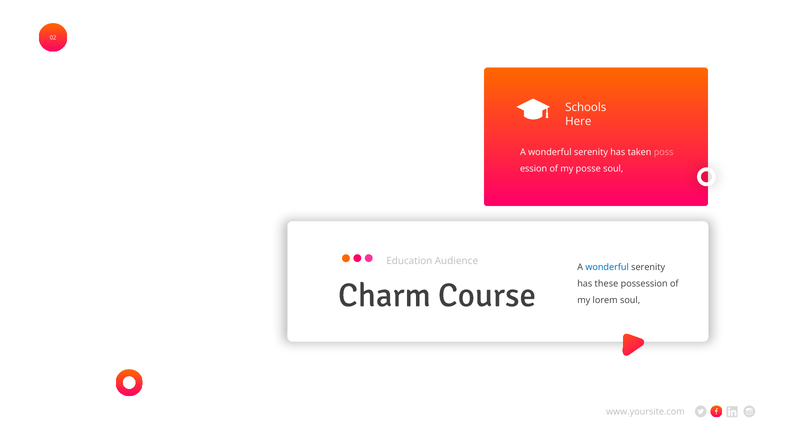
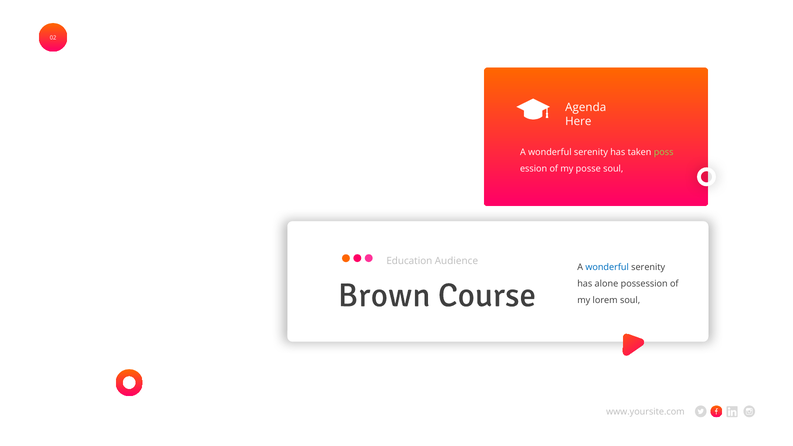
Schools: Schools -> Agenda
poss colour: pink -> light green
these: these -> alone
Charm: Charm -> Brown
